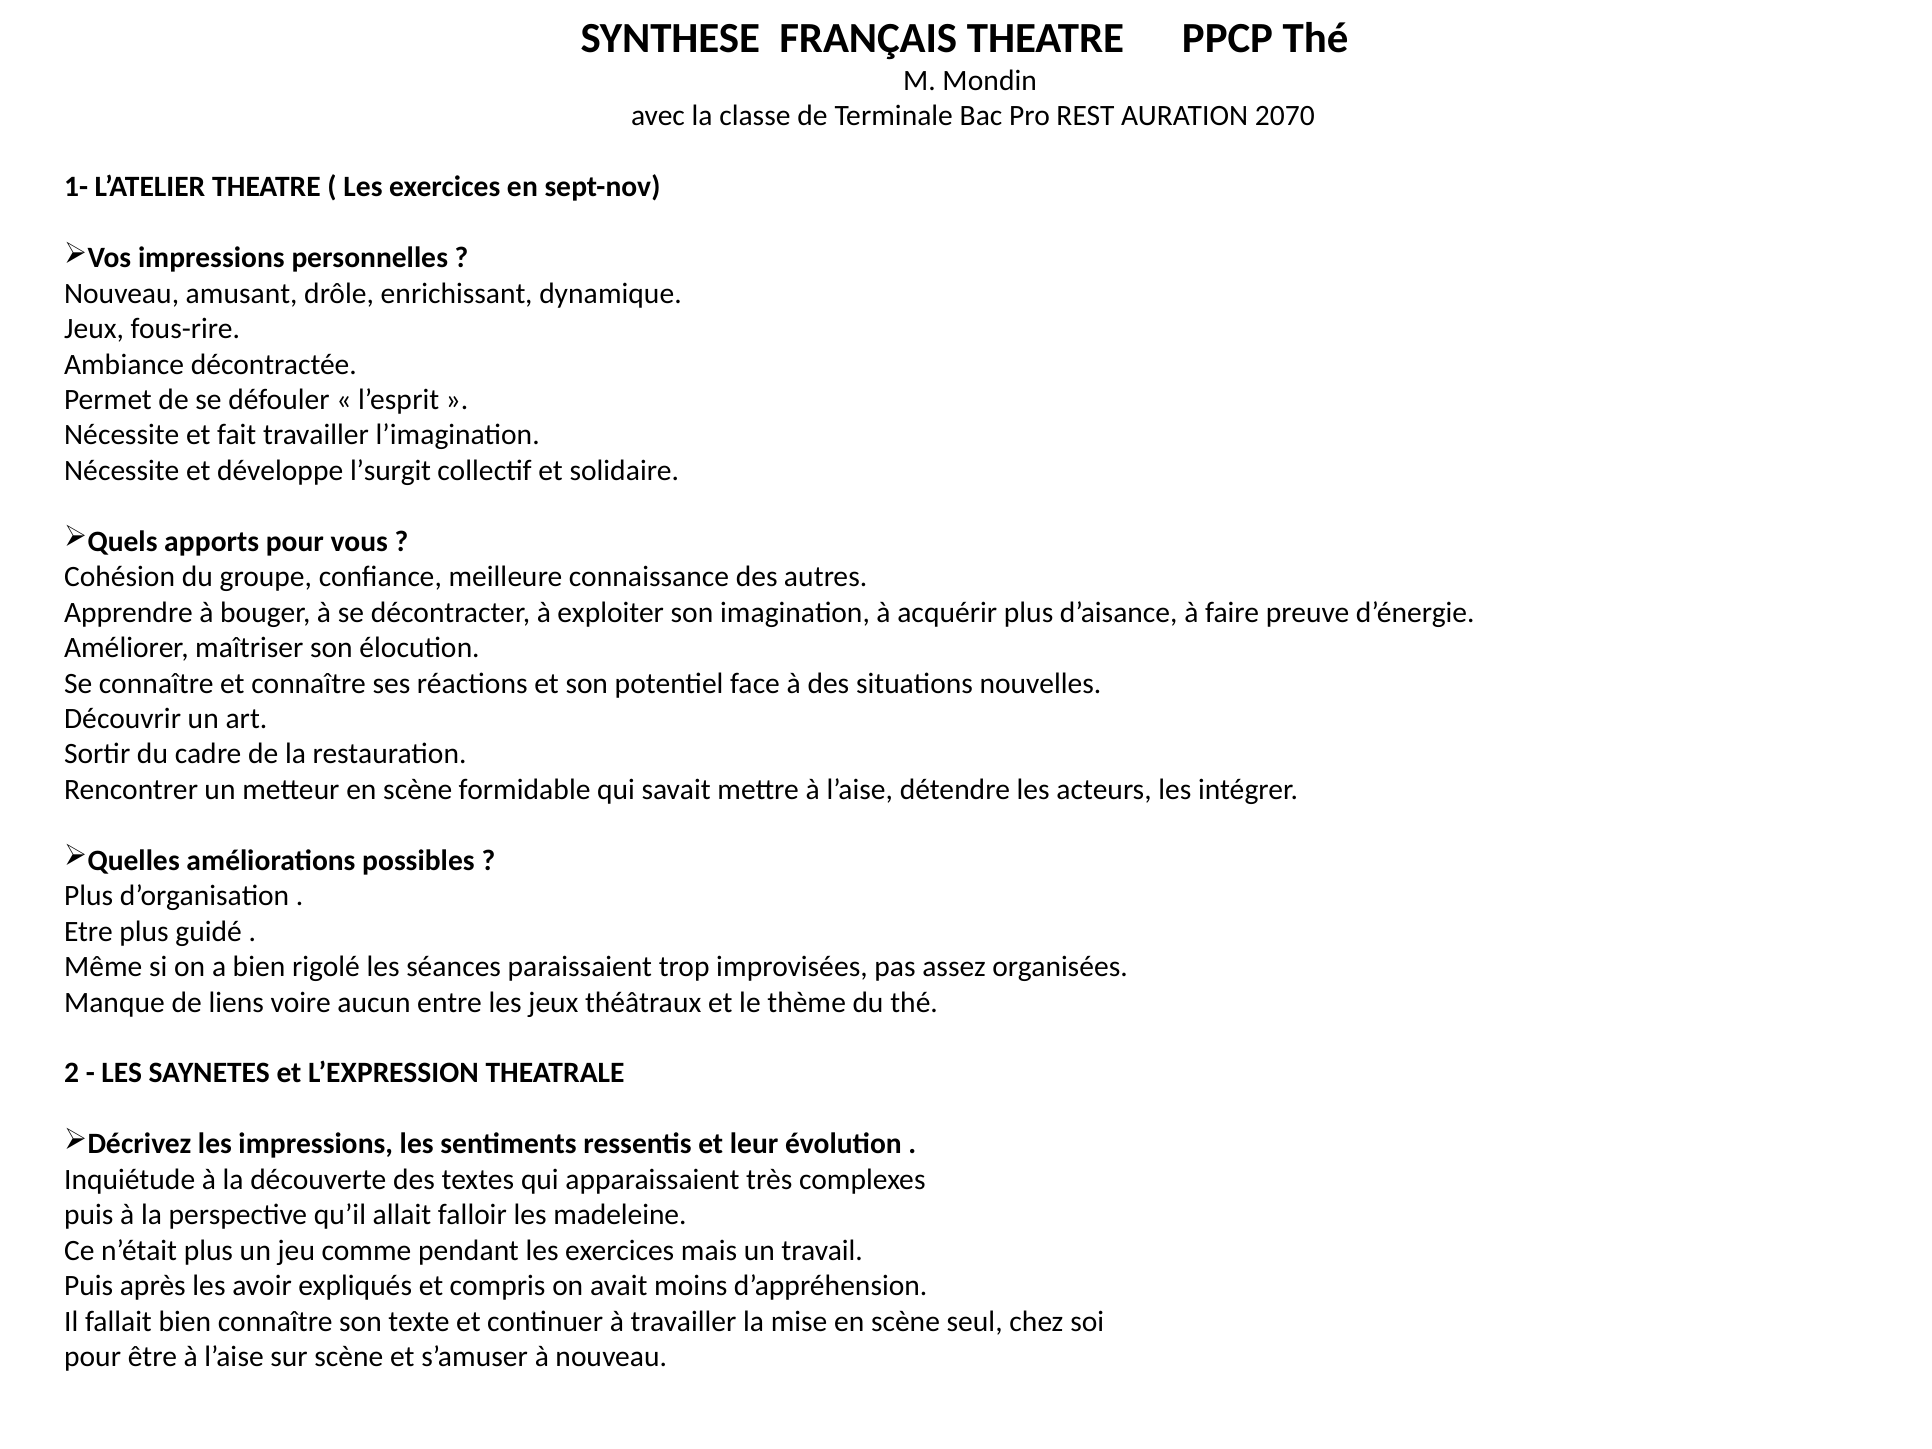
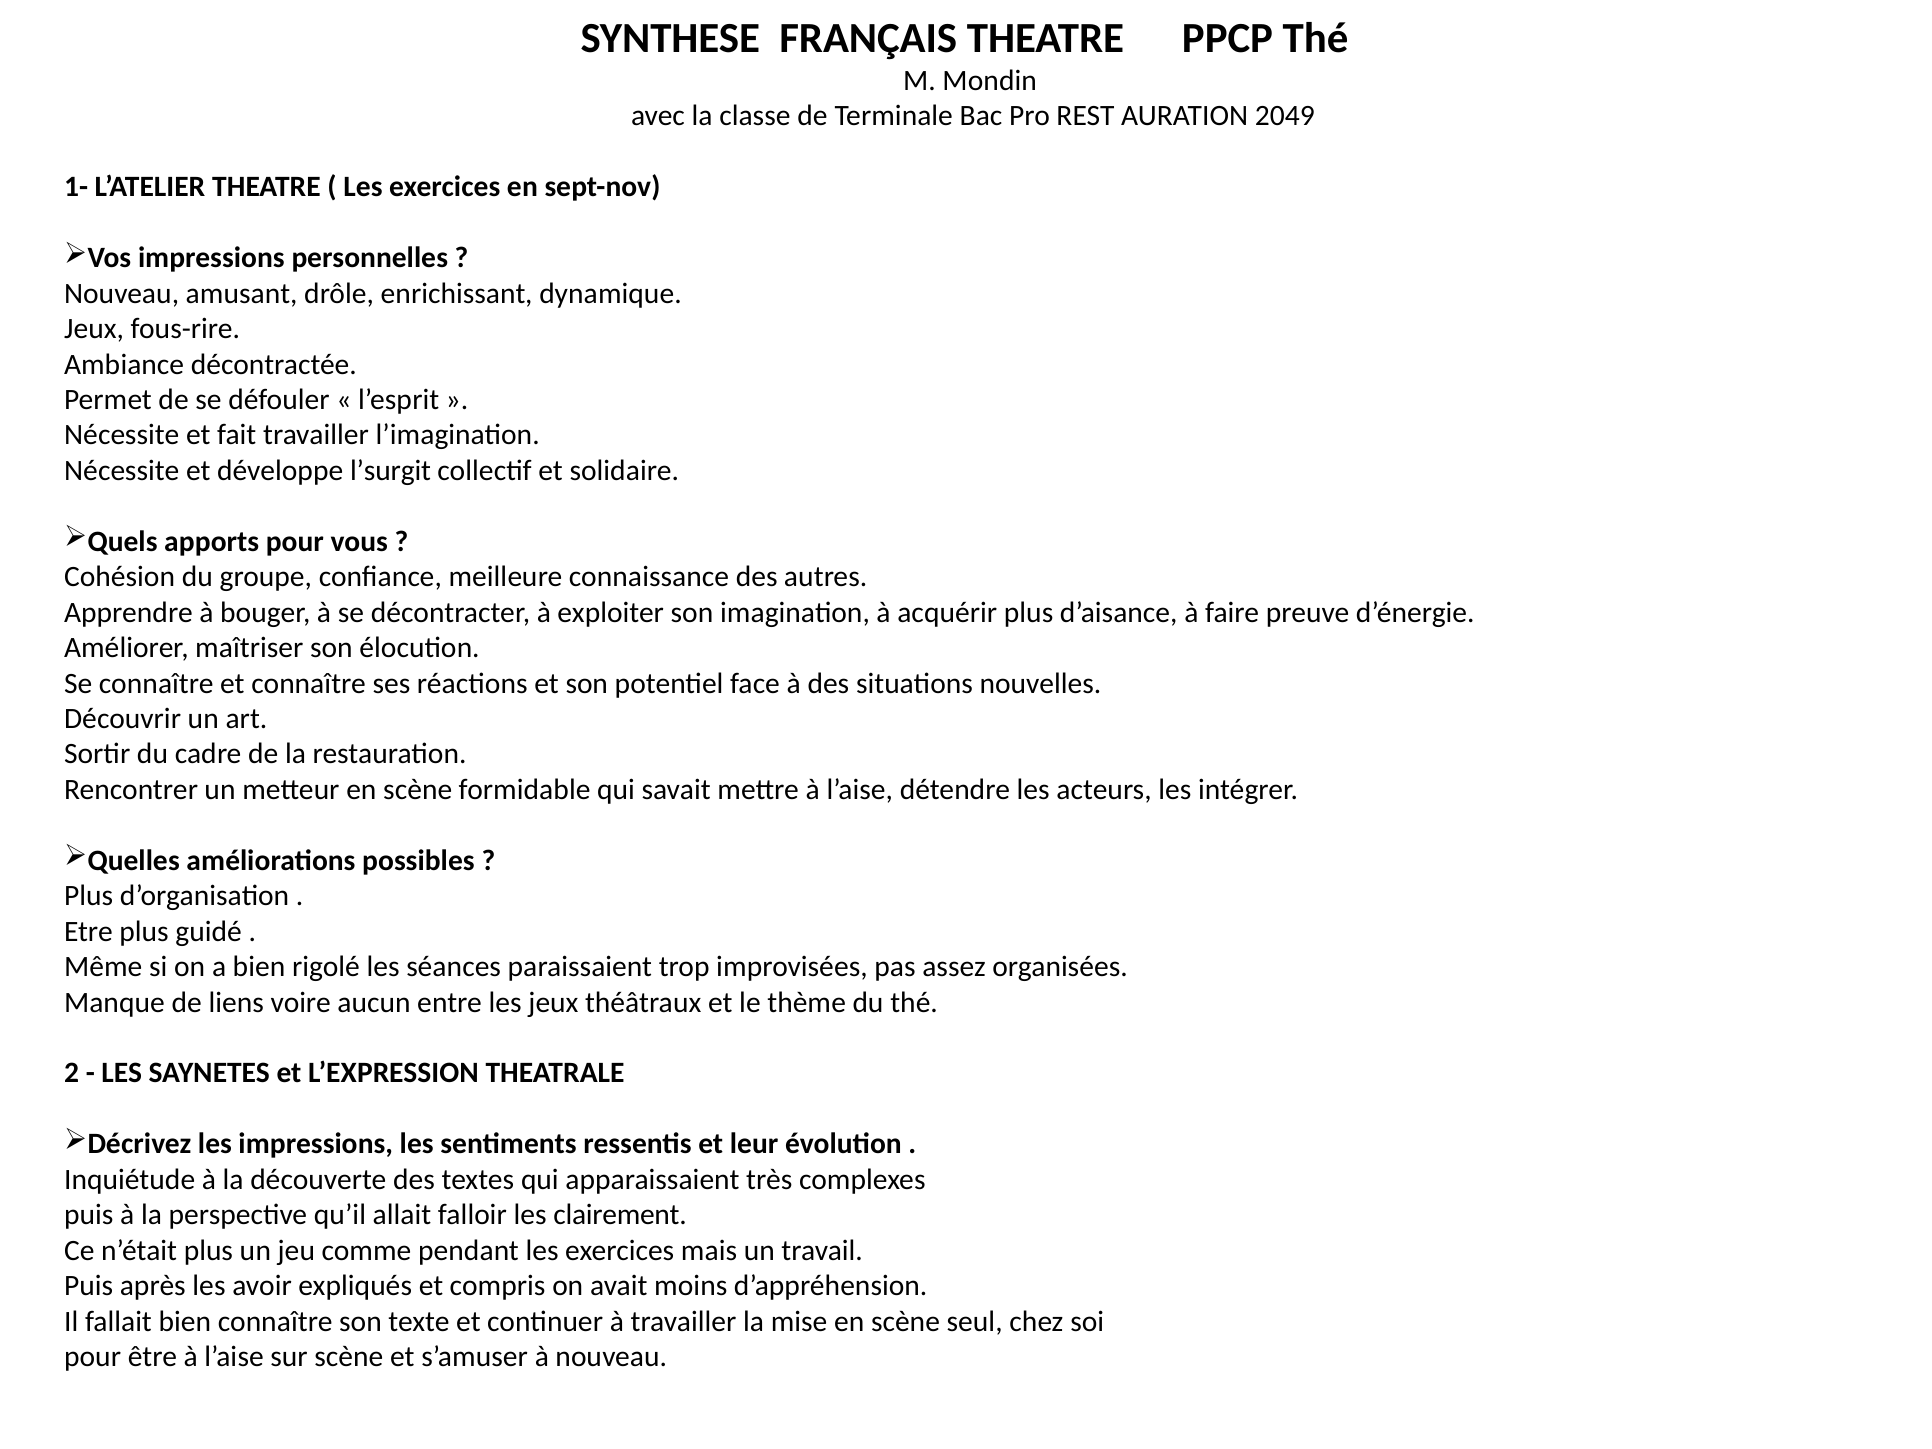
2070: 2070 -> 2049
madeleine: madeleine -> clairement
